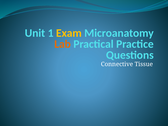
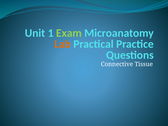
Exam colour: yellow -> light green
